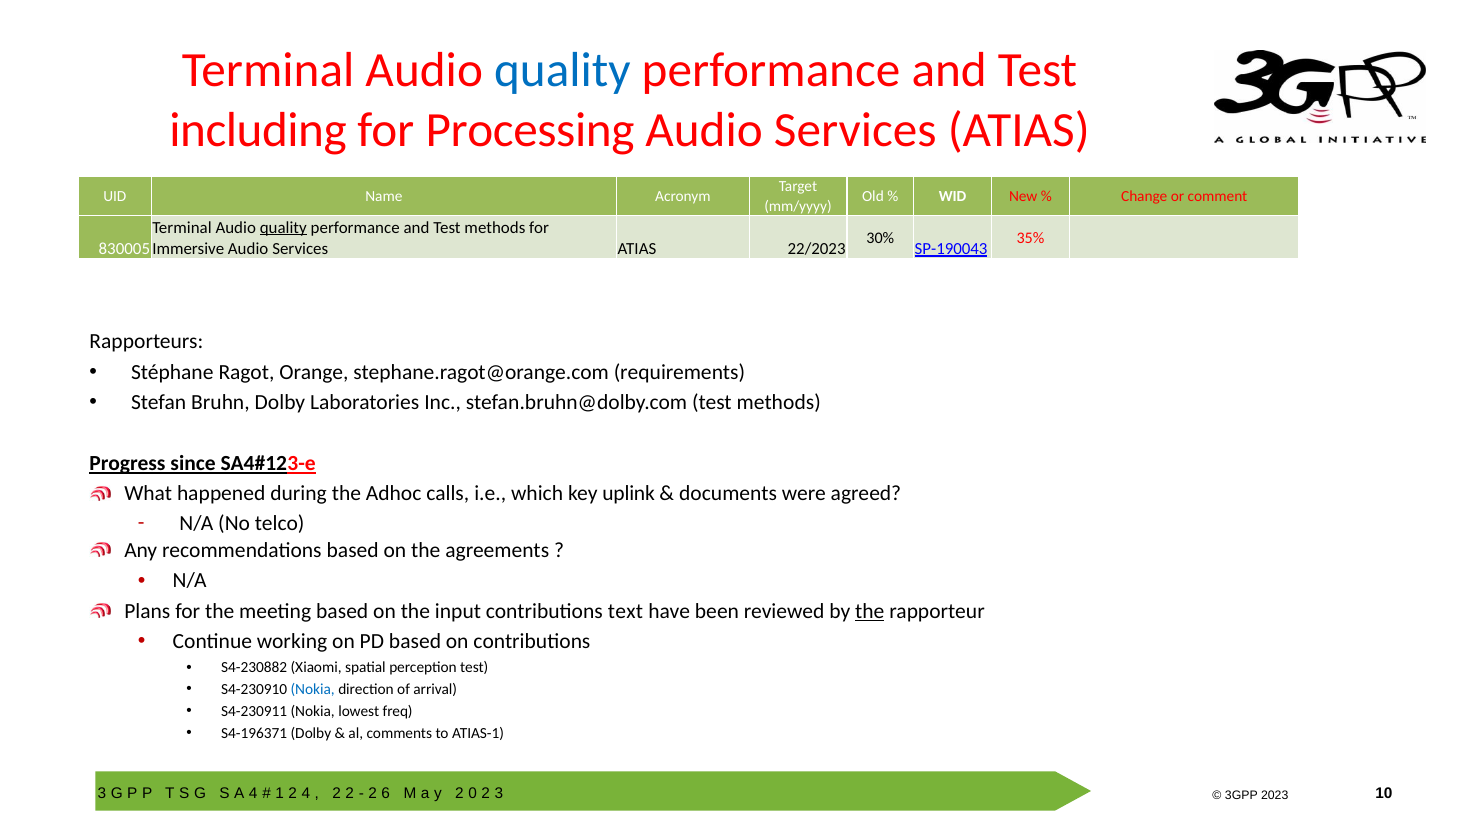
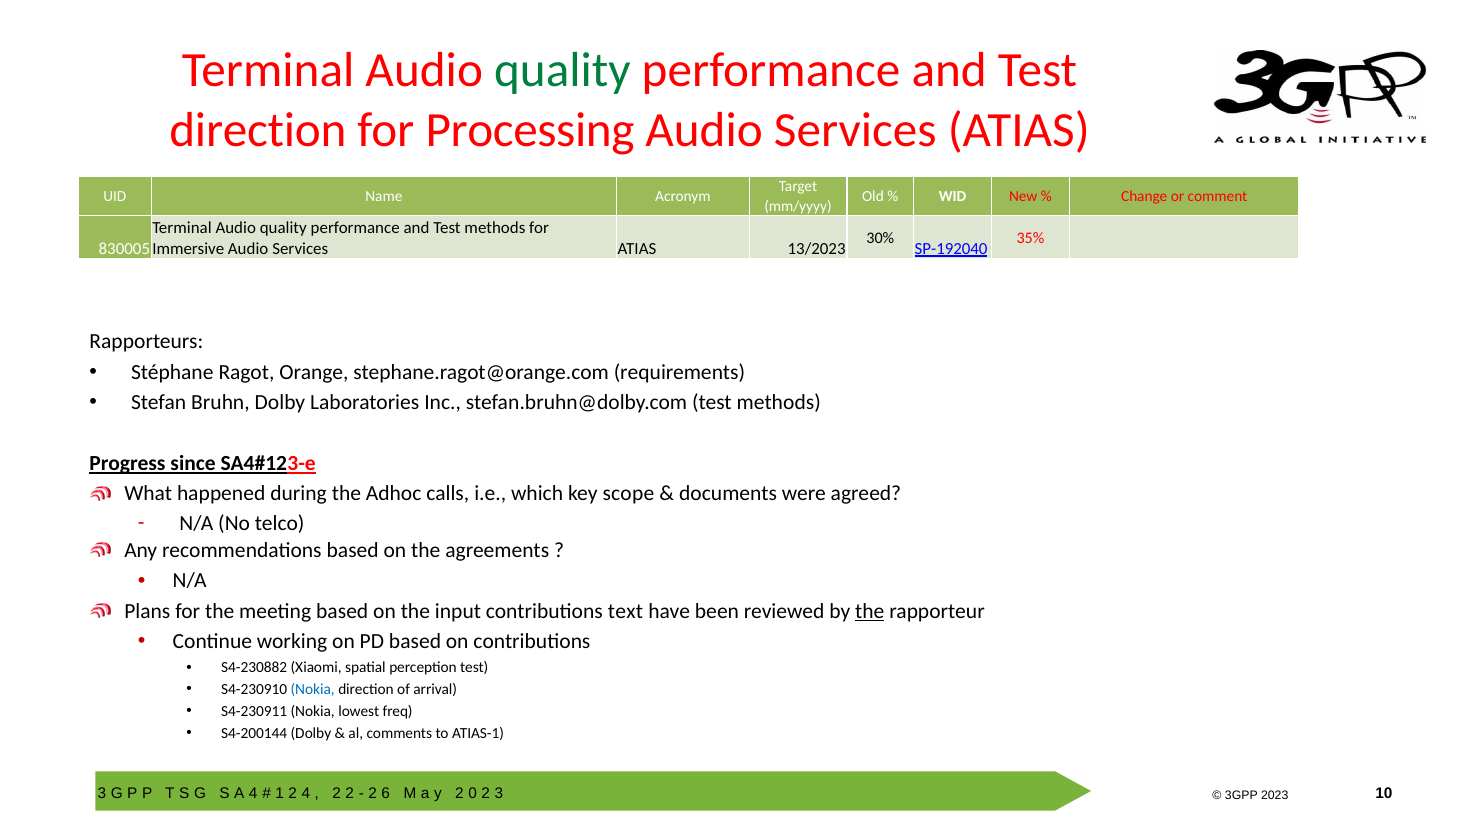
quality at (562, 71) colour: blue -> green
including at (258, 130): including -> direction
quality at (283, 228) underline: present -> none
22/2023: 22/2023 -> 13/2023
SP-190043: SP-190043 -> SP-192040
uplink: uplink -> scope
S4-196371: S4-196371 -> S4-200144
